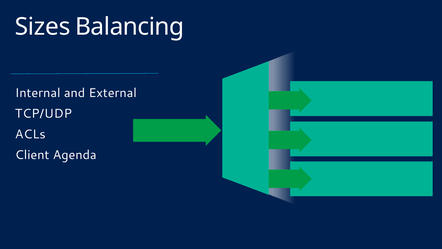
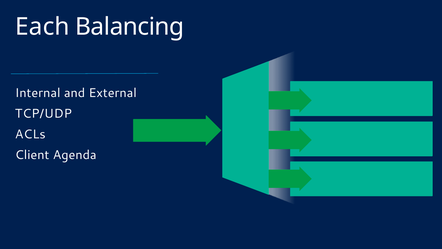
Sizes: Sizes -> Each
